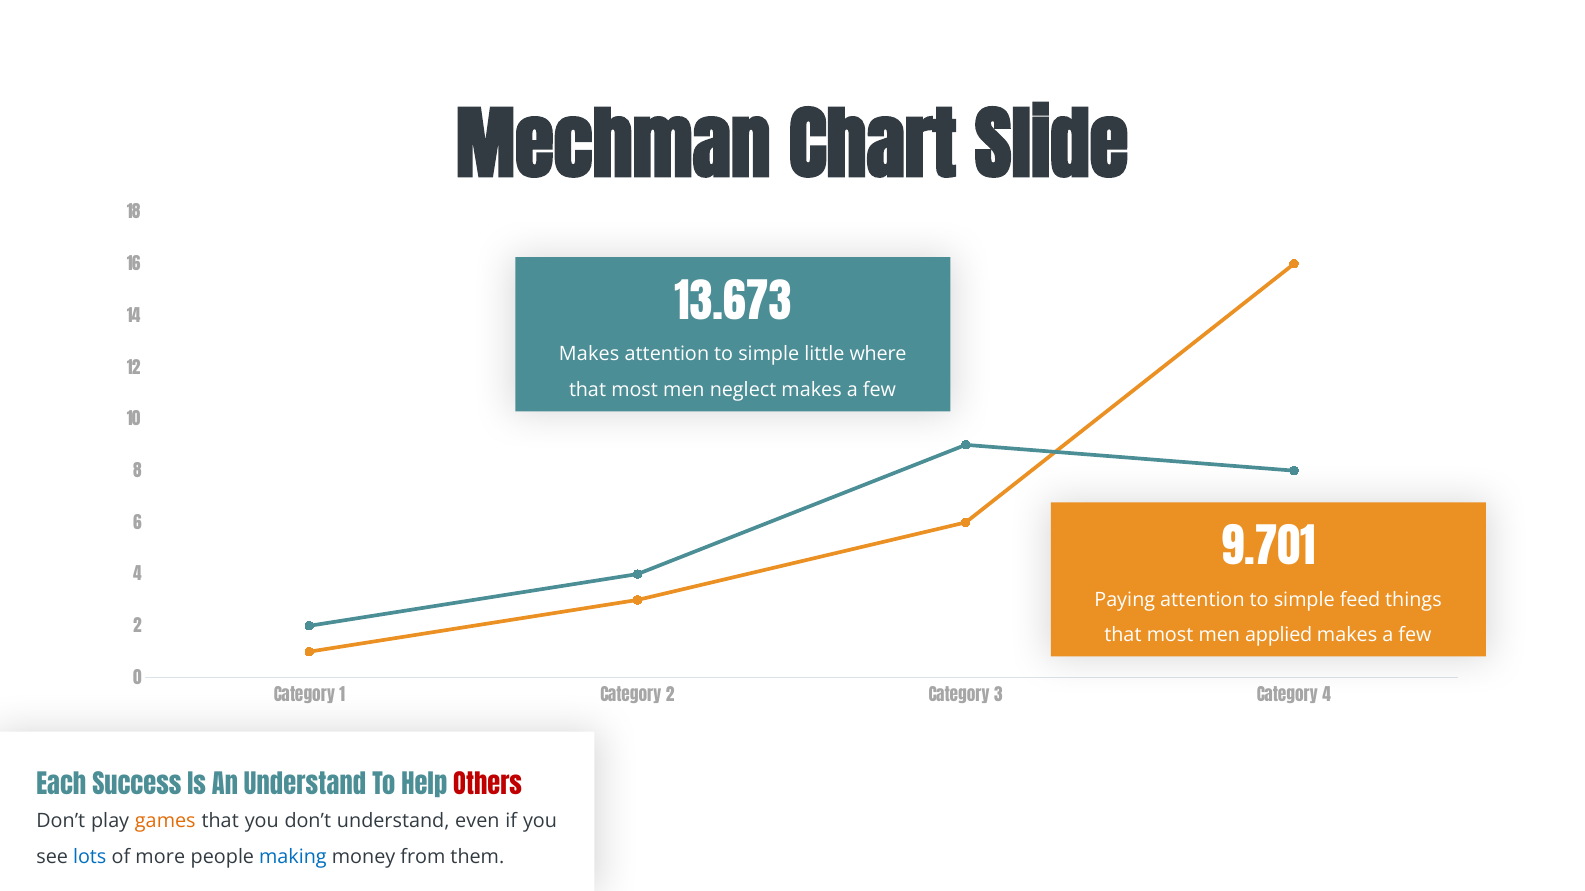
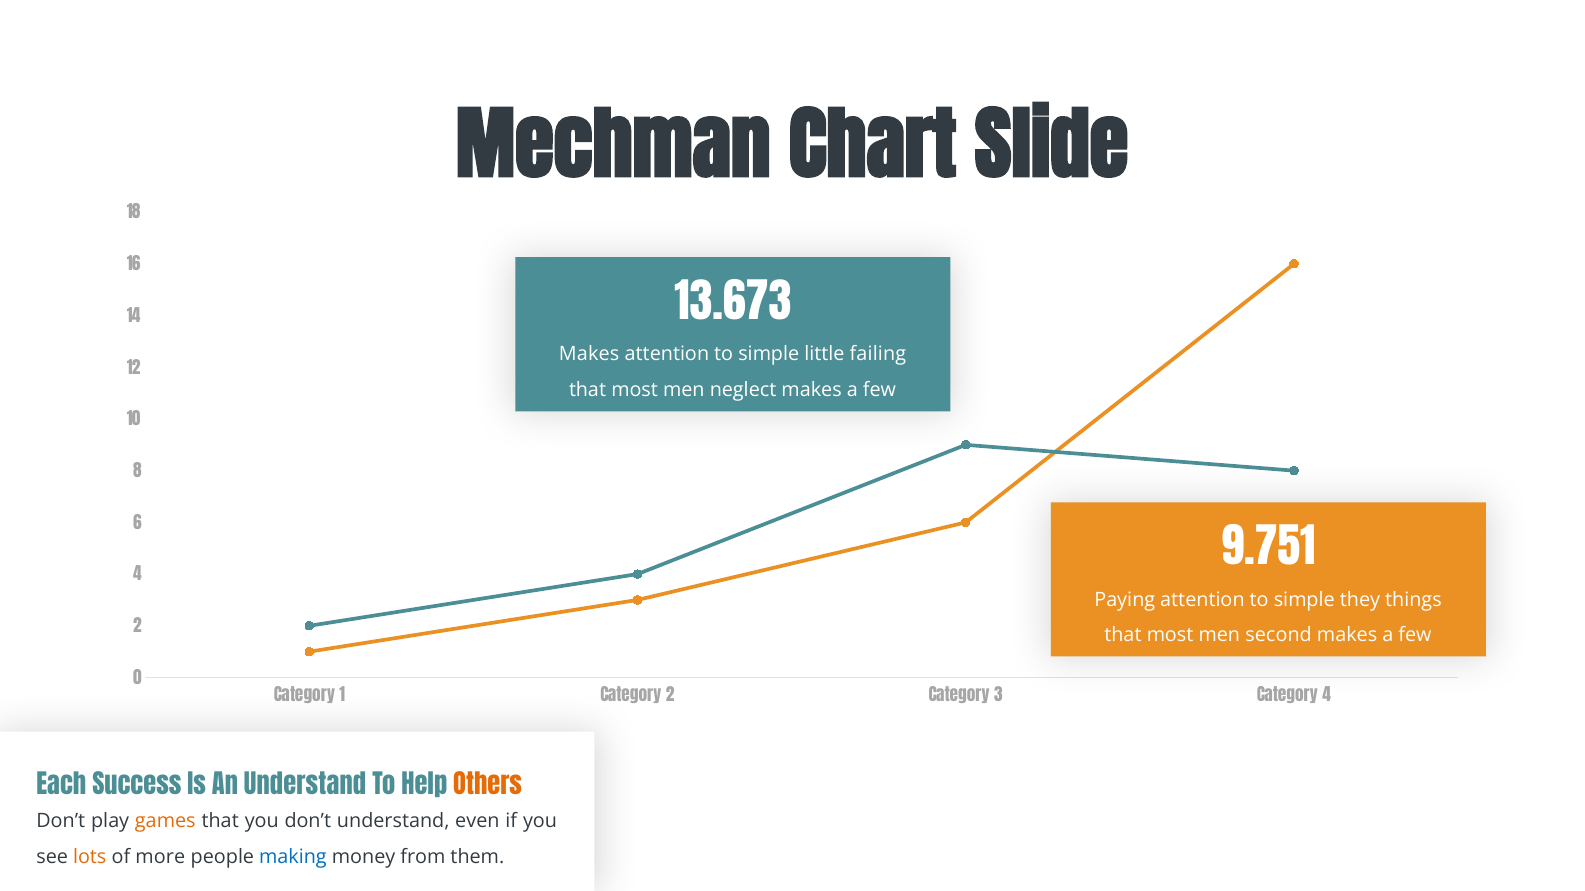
where: where -> failing
9.701: 9.701 -> 9.751
feed: feed -> they
applied: applied -> second
Others colour: red -> orange
lots colour: blue -> orange
